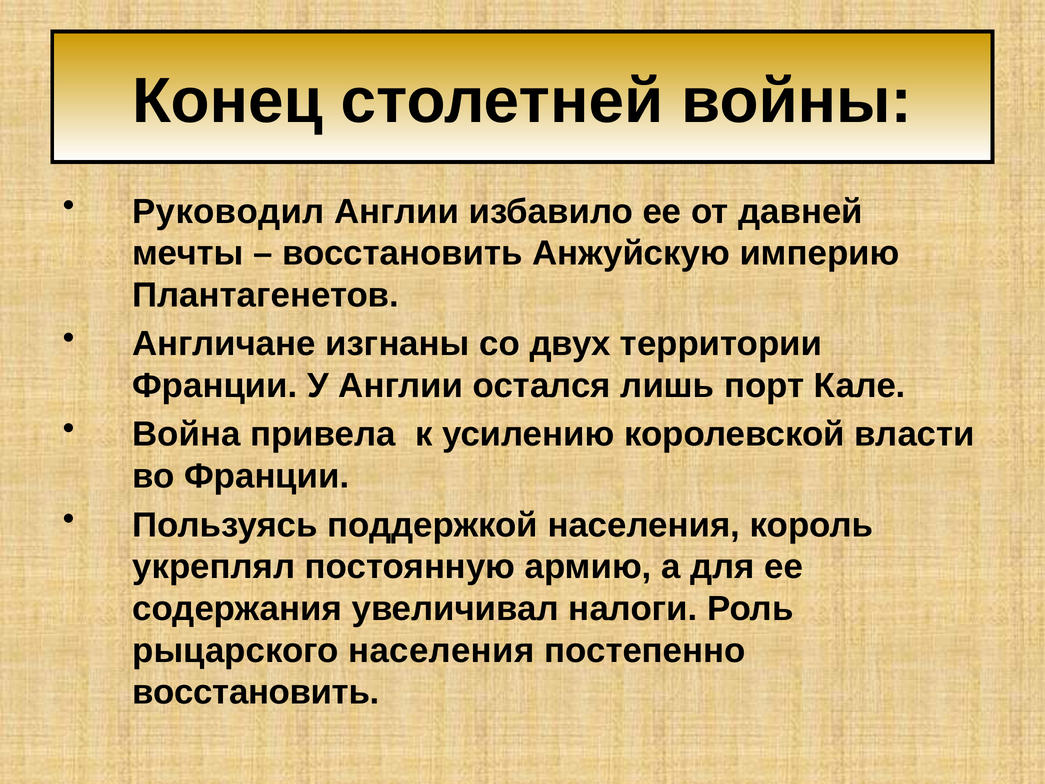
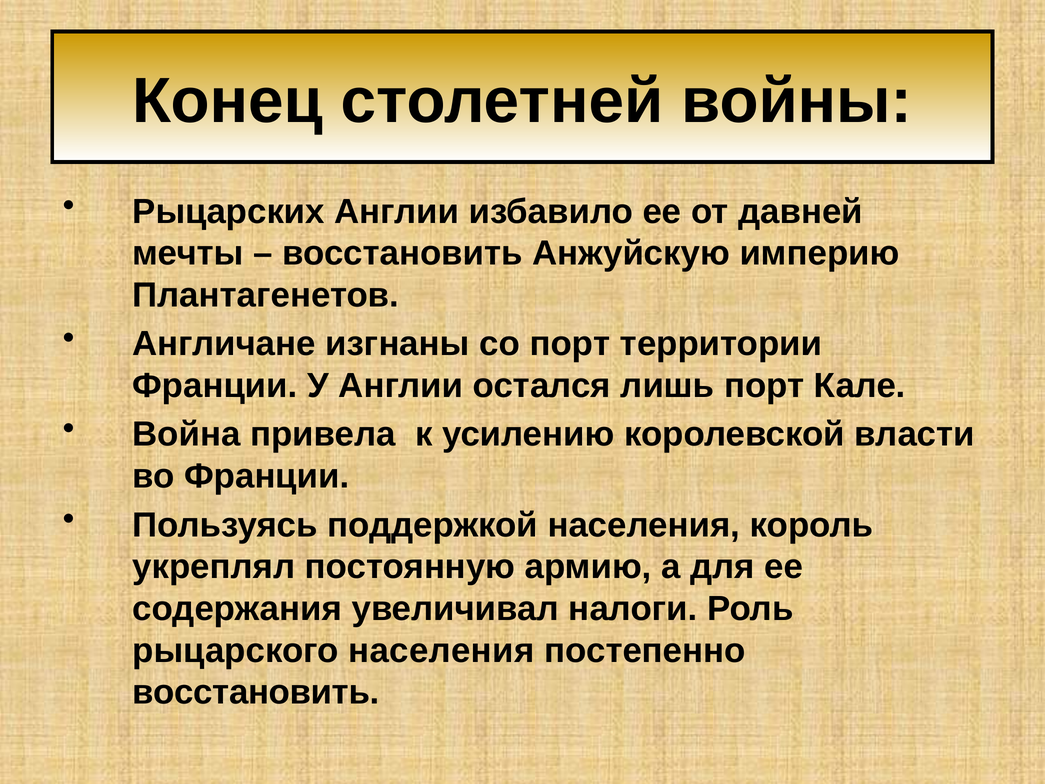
Руководил: Руководил -> Рыцарских
со двух: двух -> порт
